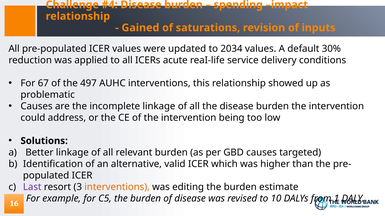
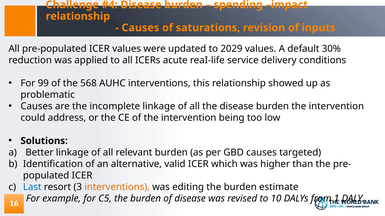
Gained at (140, 28): Gained -> Causes
2034: 2034 -> 2029
67: 67 -> 99
497: 497 -> 568
Last colour: purple -> blue
